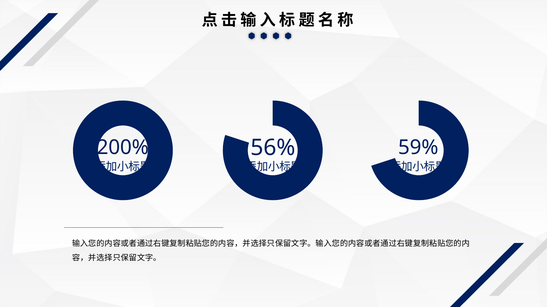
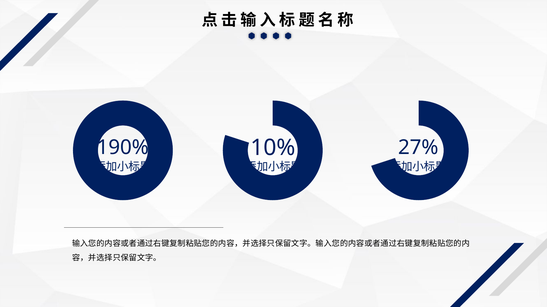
56%: 56% -> 10%
200%: 200% -> 190%
59%: 59% -> 27%
